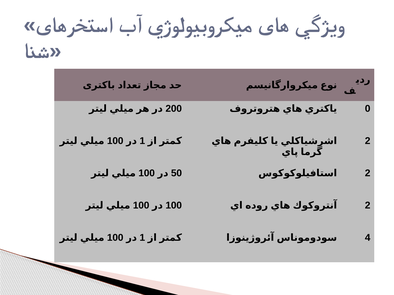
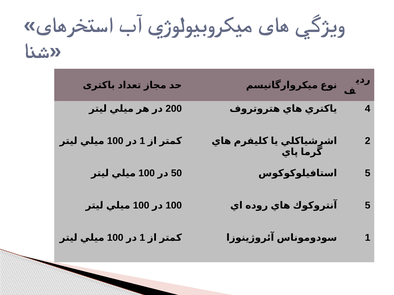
0: 0 -> 4
2 at (368, 173): 2 -> 5
2 at (368, 206): 2 -> 5
4 at (368, 238): 4 -> 1
